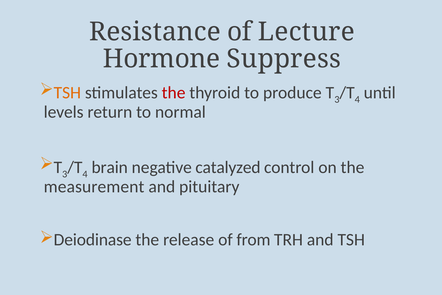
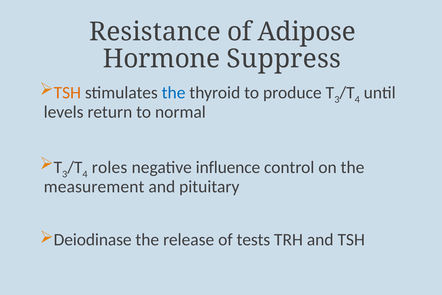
Lecture: Lecture -> Adipose
the at (174, 93) colour: red -> blue
brain: brain -> roles
catalyzed: catalyzed -> influence
from: from -> tests
